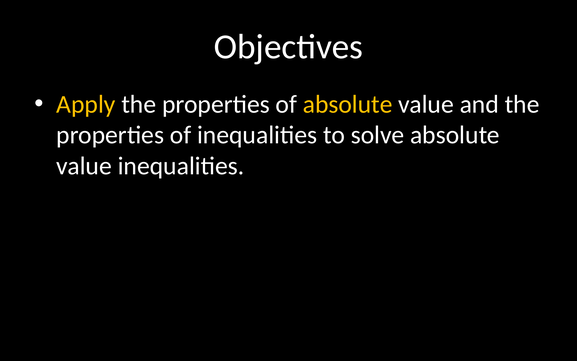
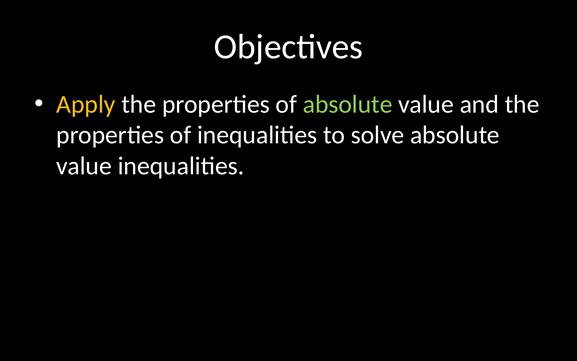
absolute at (348, 104) colour: yellow -> light green
